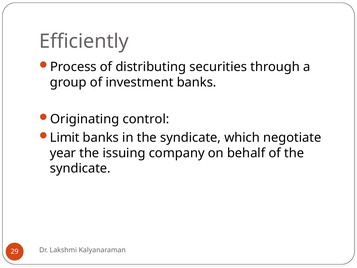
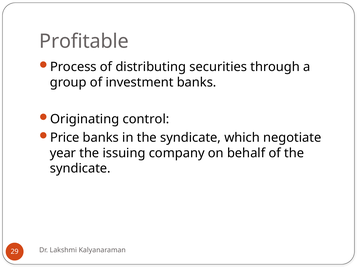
Efficiently: Efficiently -> Profitable
Limit: Limit -> Price
